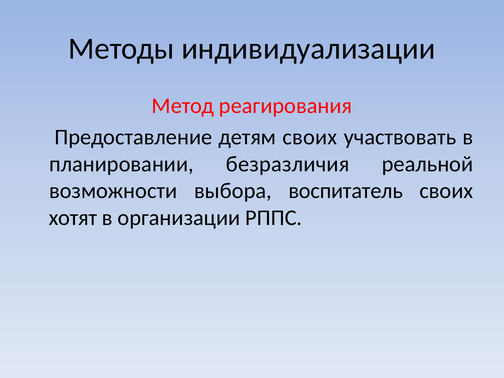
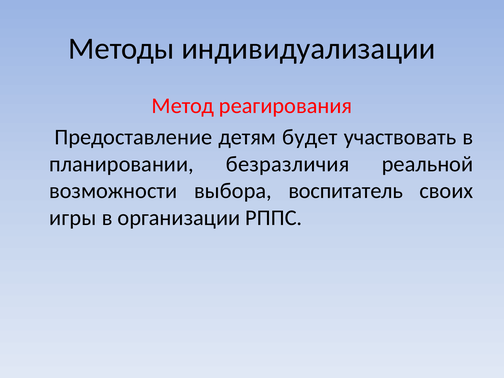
детям своих: своих -> будет
хотят: хотят -> игры
